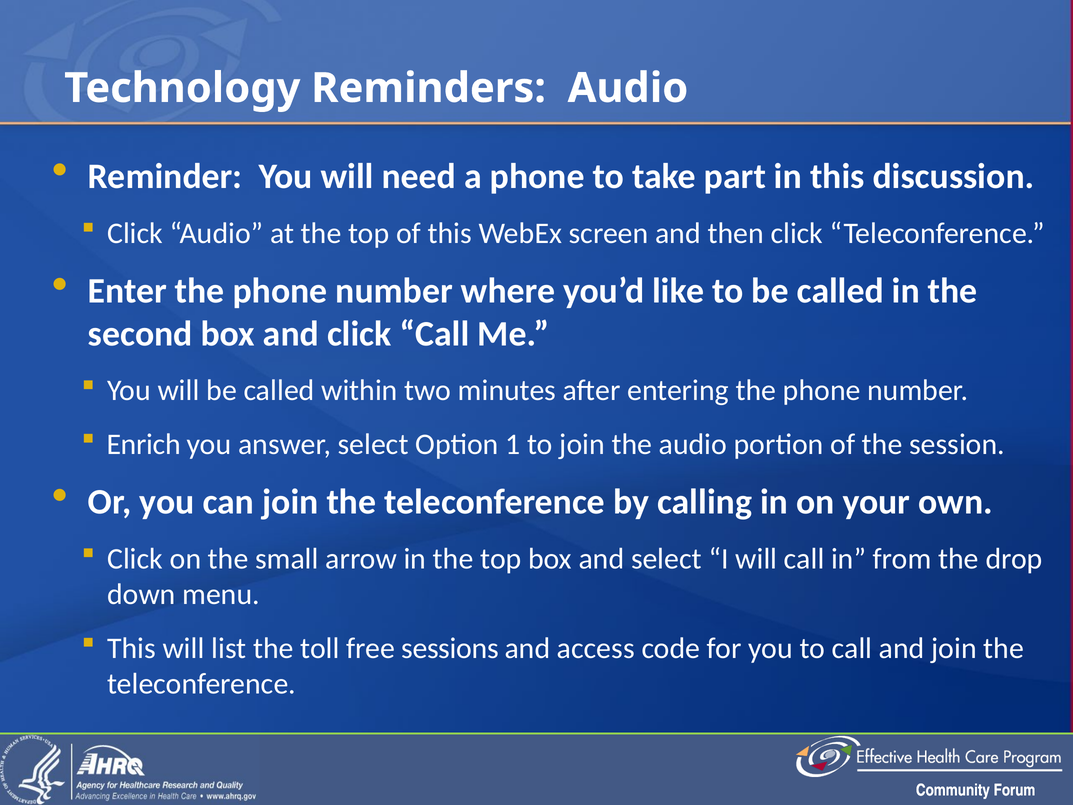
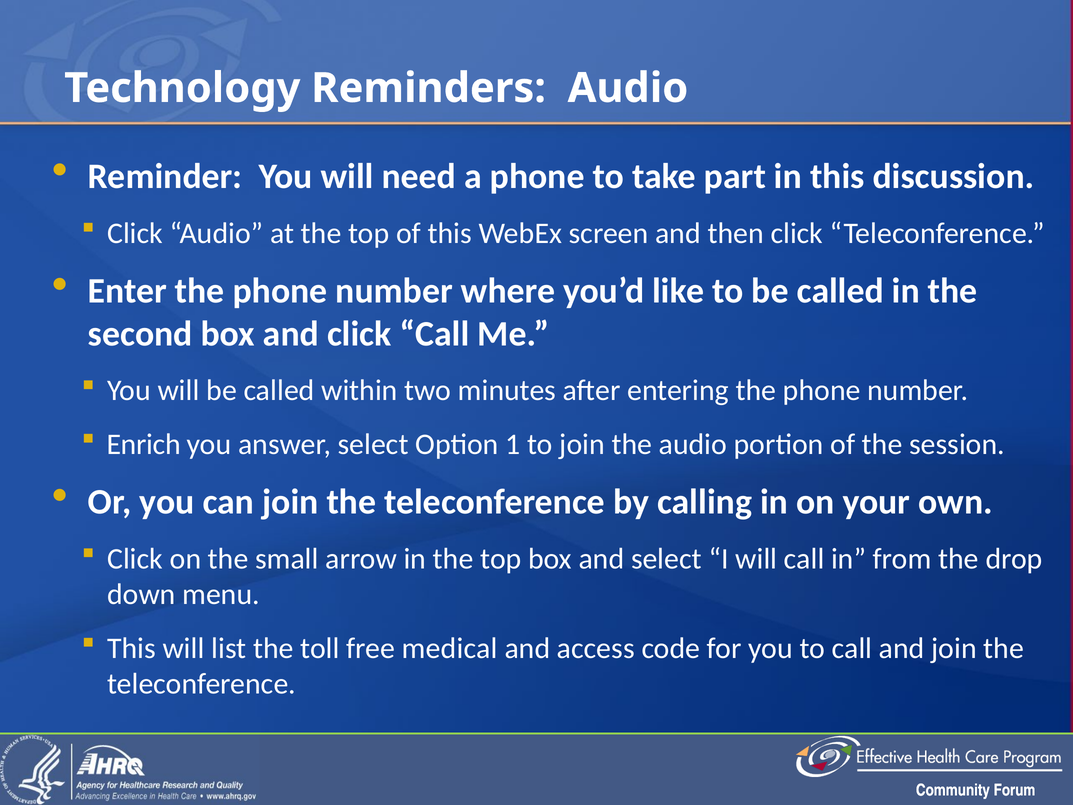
sessions: sessions -> medical
